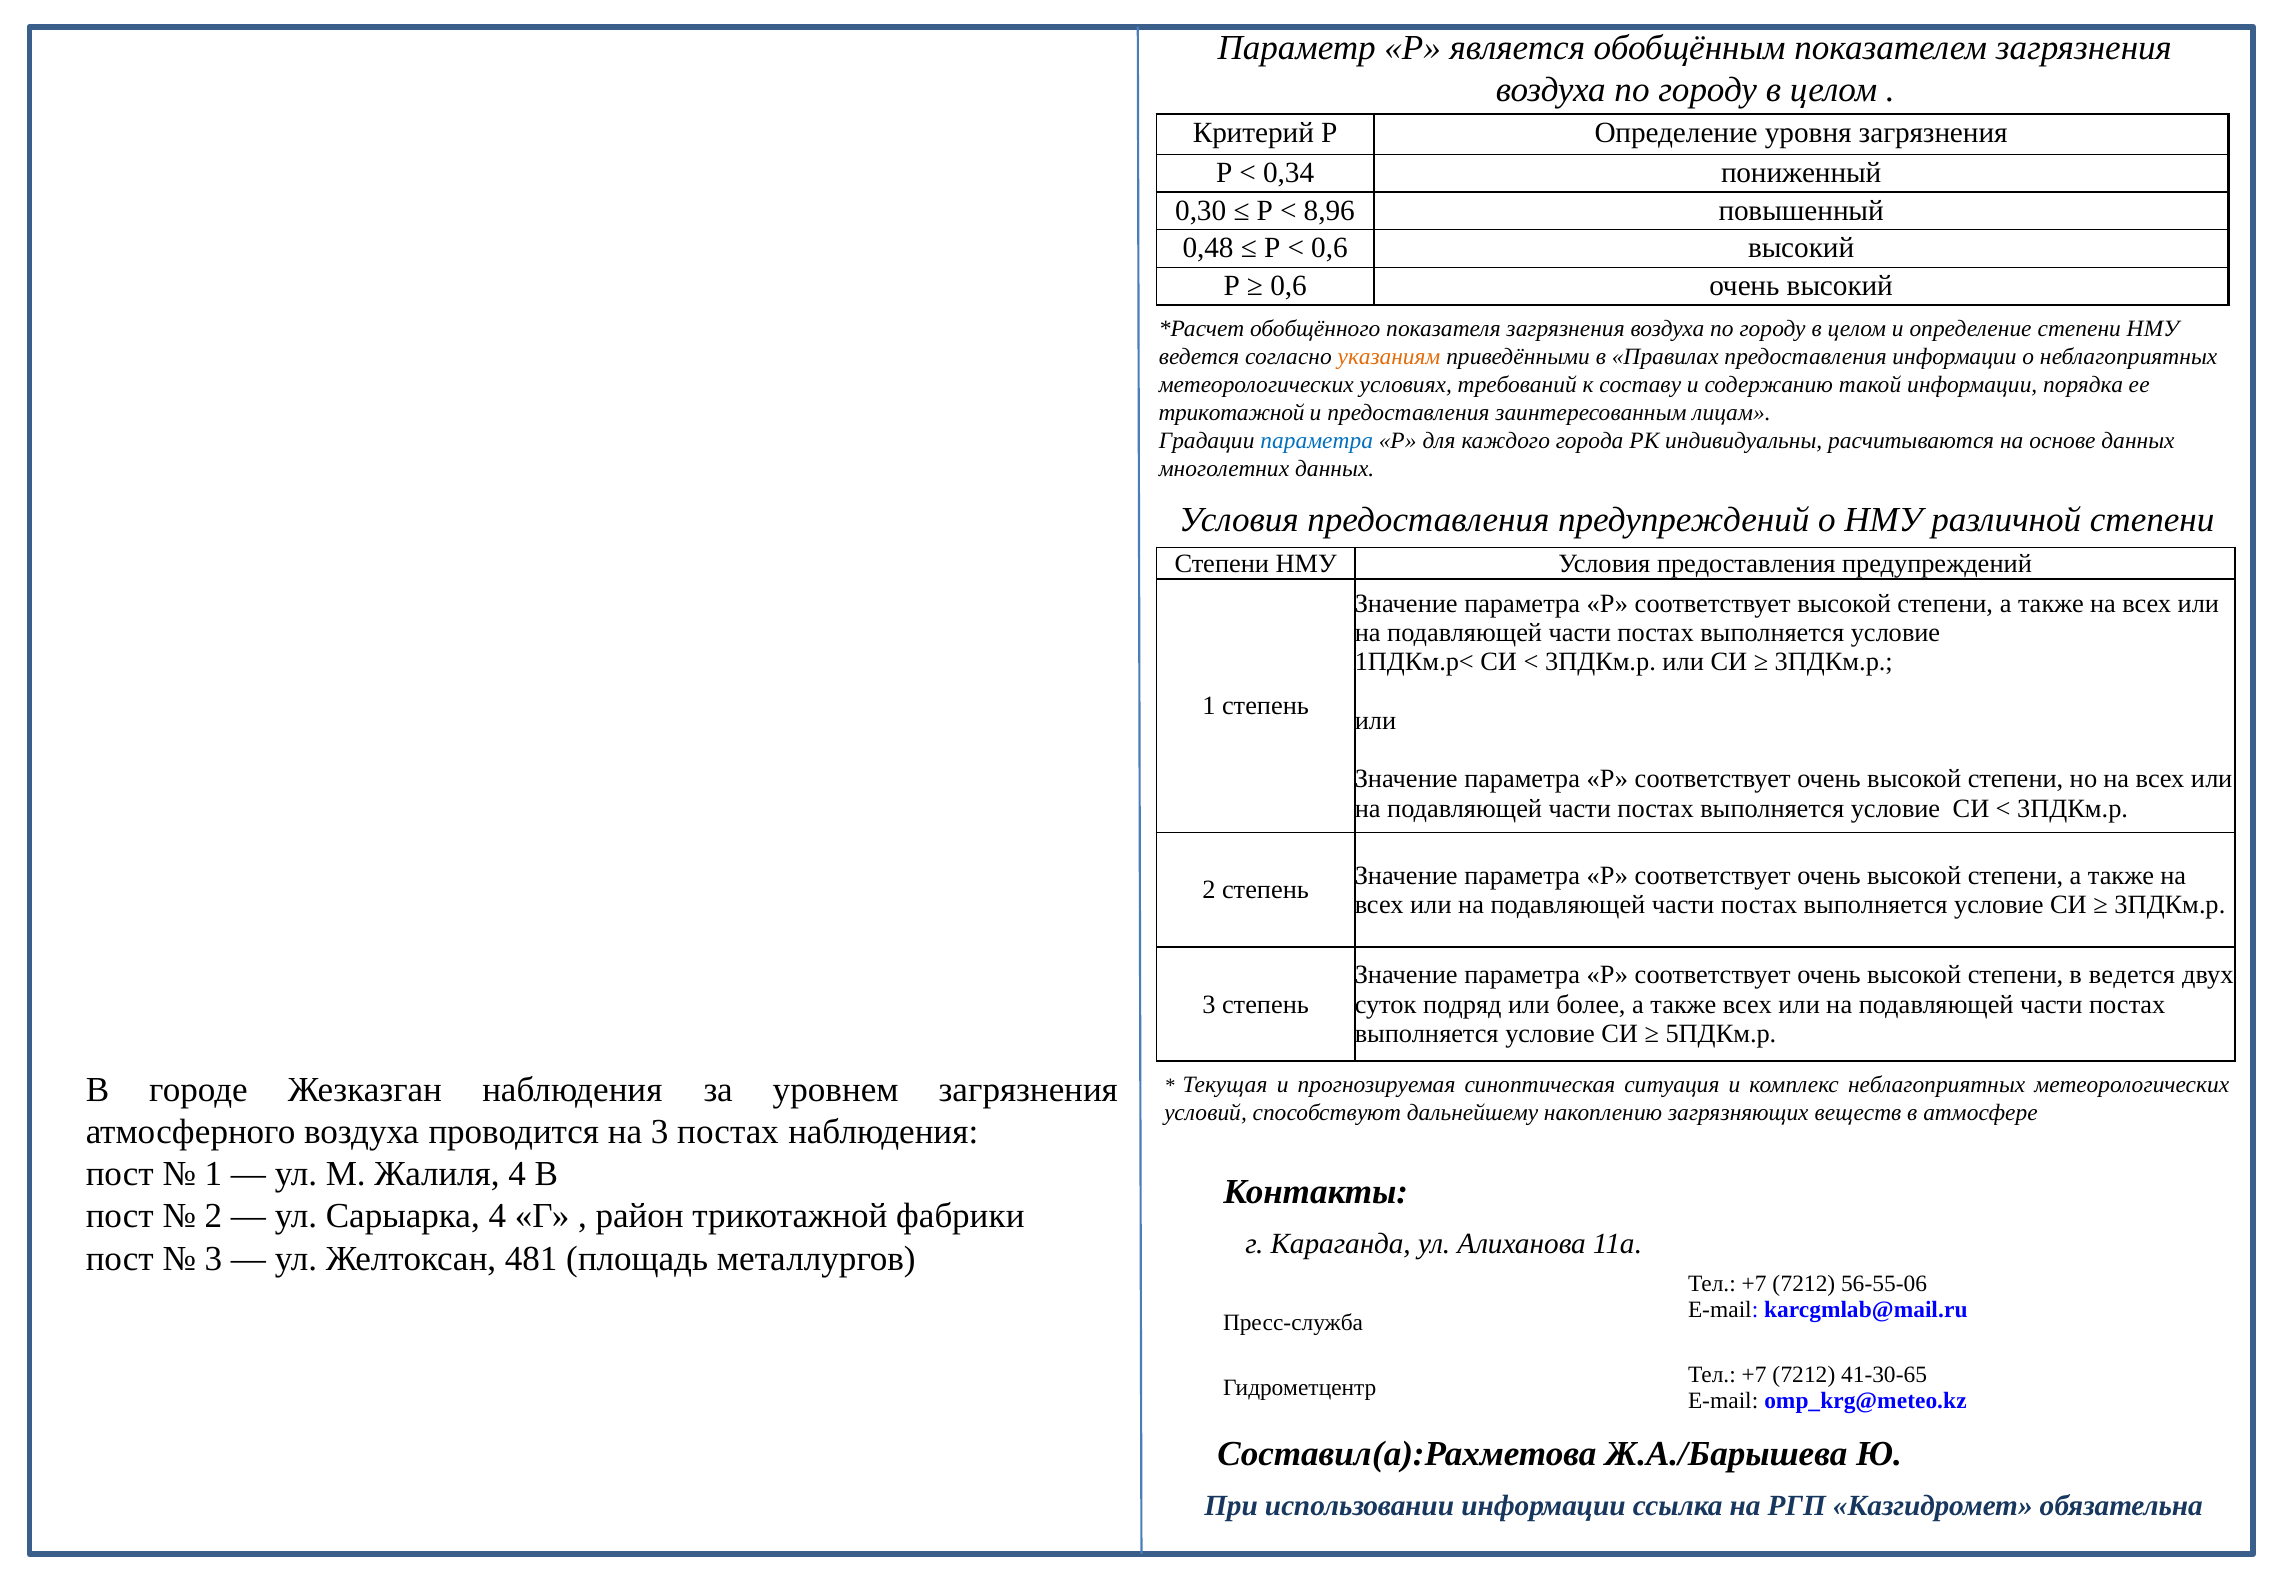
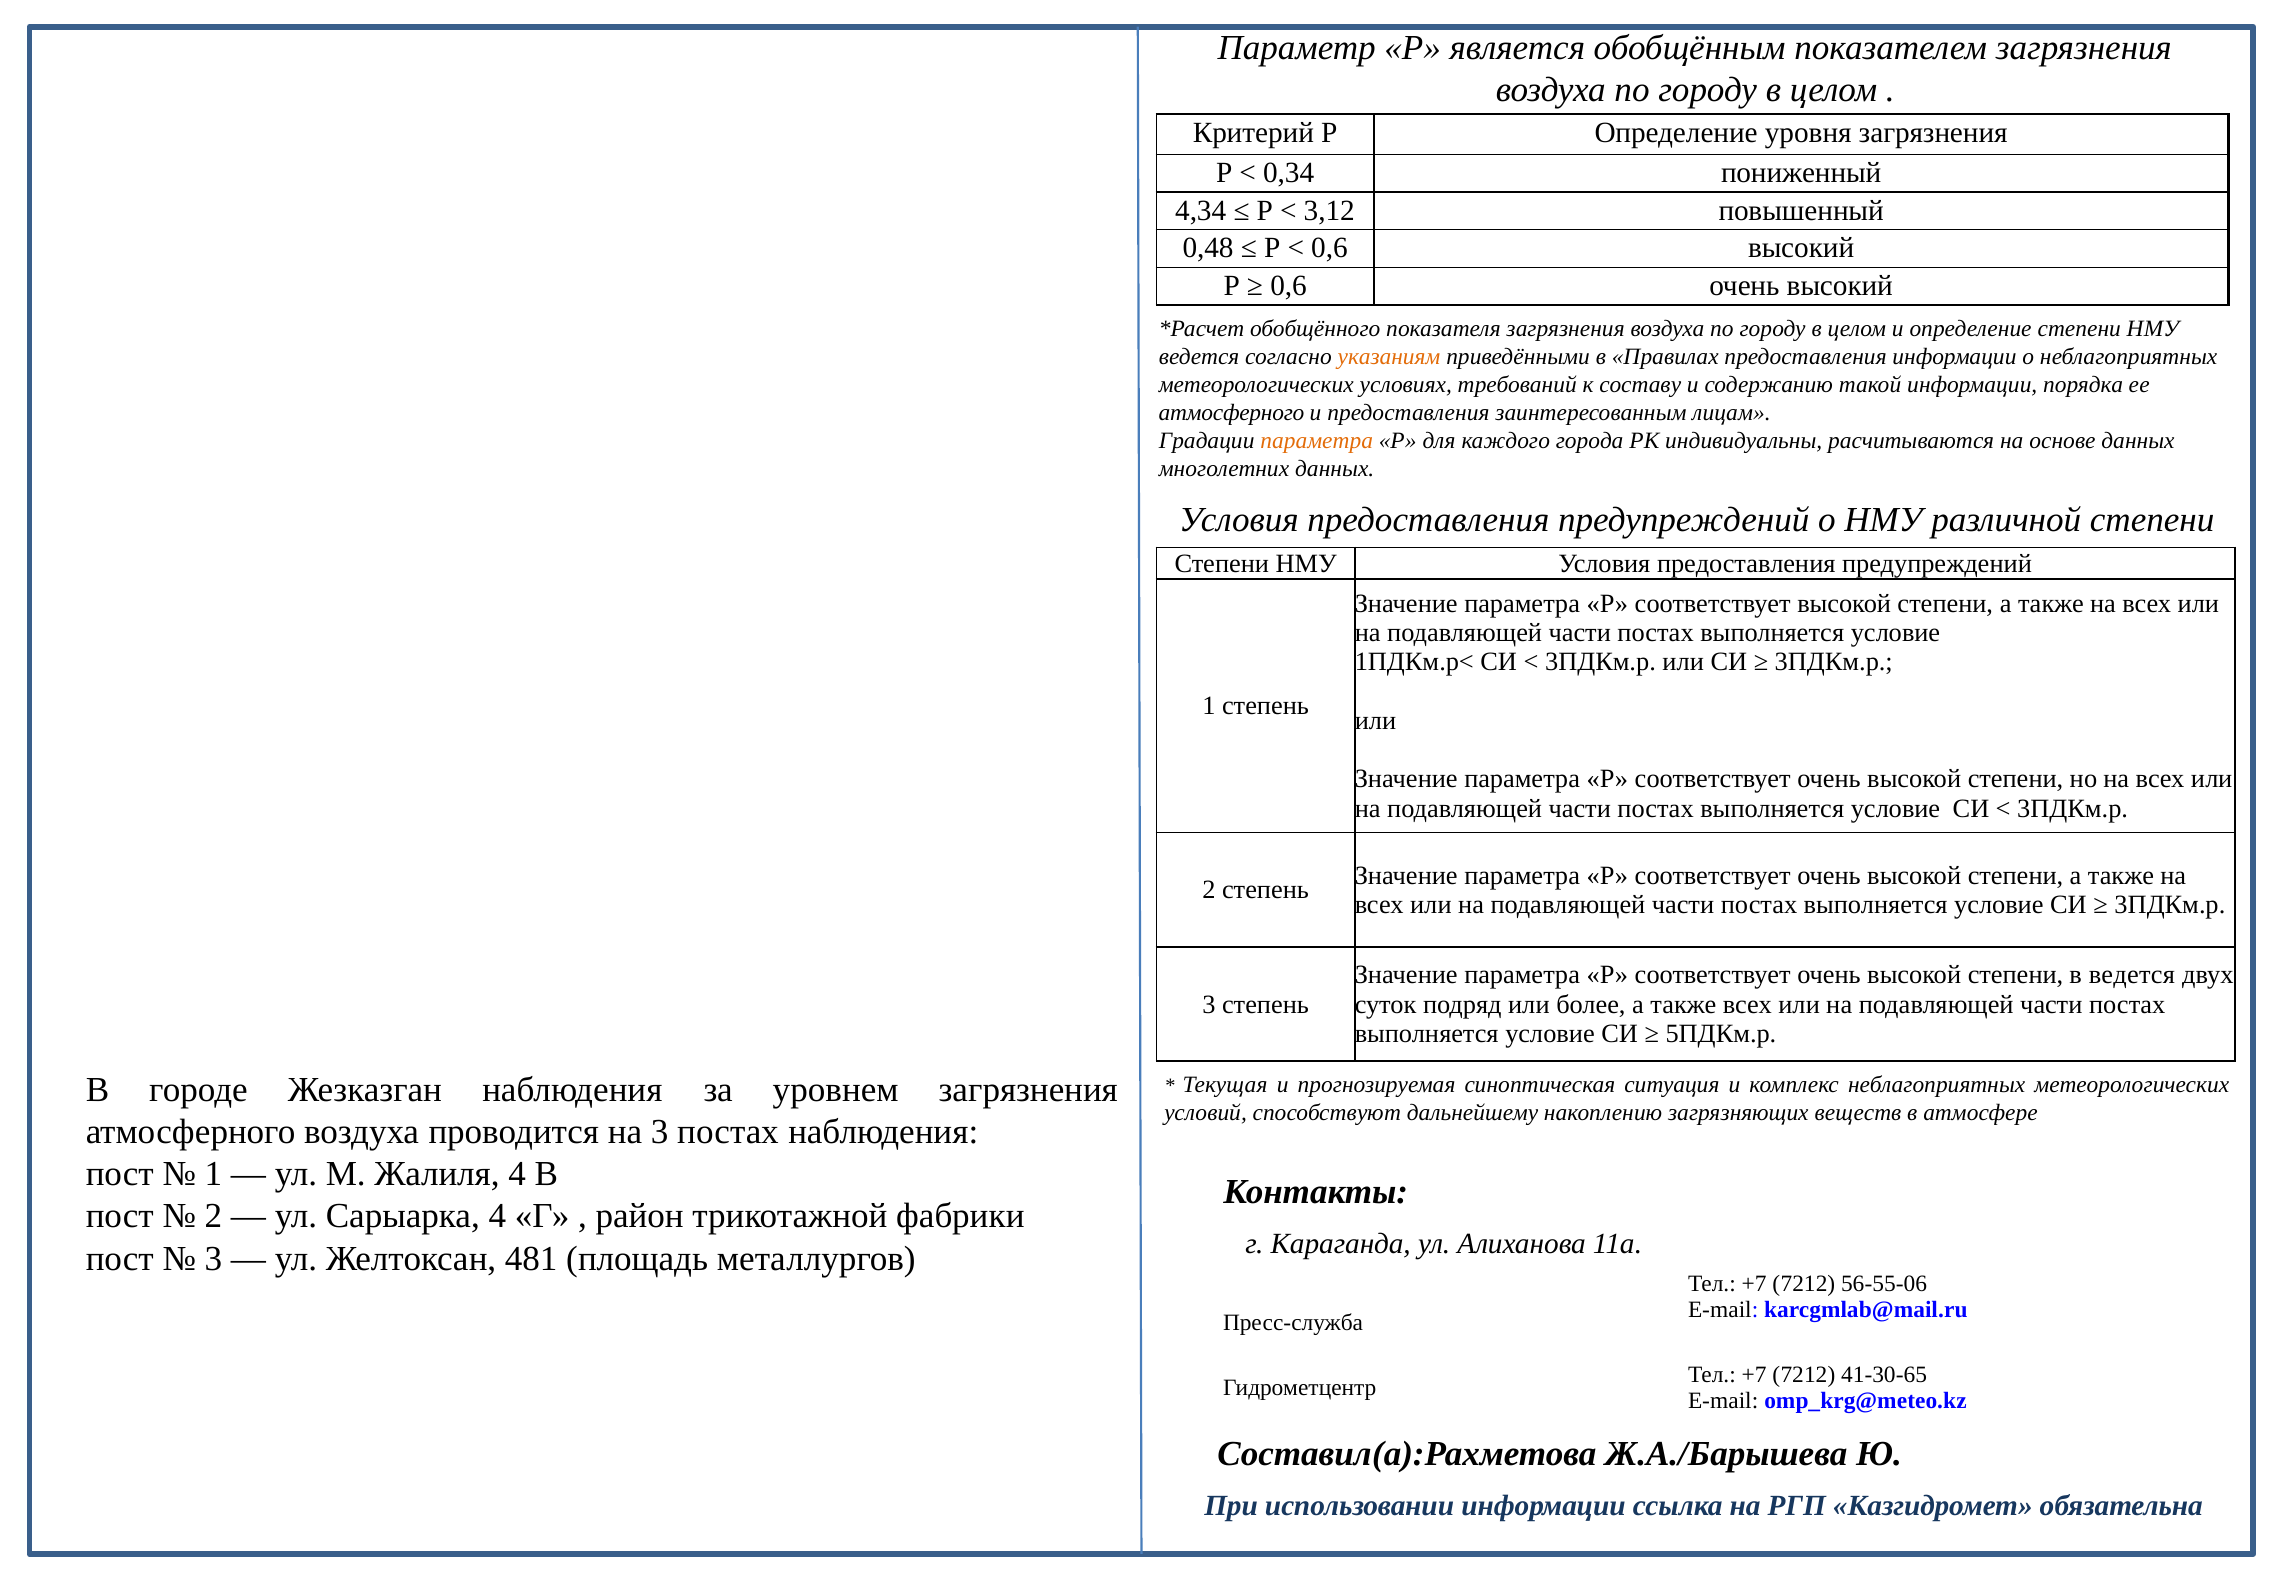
0,30: 0,30 -> 4,34
8,96: 8,96 -> 3,12
трикотажной at (1231, 413): трикотажной -> атмосферного
параметра at (1317, 441) colour: blue -> orange
